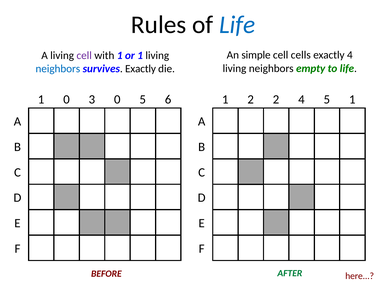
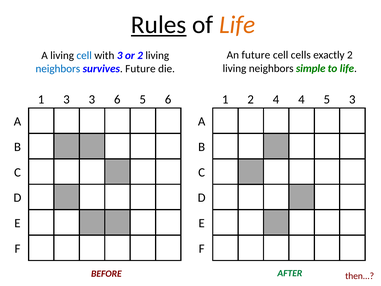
Rules underline: none -> present
Life at (237, 25) colour: blue -> orange
An simple: simple -> future
exactly 4: 4 -> 2
cell at (84, 55) colour: purple -> blue
with 1: 1 -> 3
or 1: 1 -> 2
empty: empty -> simple
survives Exactly: Exactly -> Future
1 0: 0 -> 3
3 0: 0 -> 6
2 2: 2 -> 4
5 1: 1 -> 3
here: here -> then
